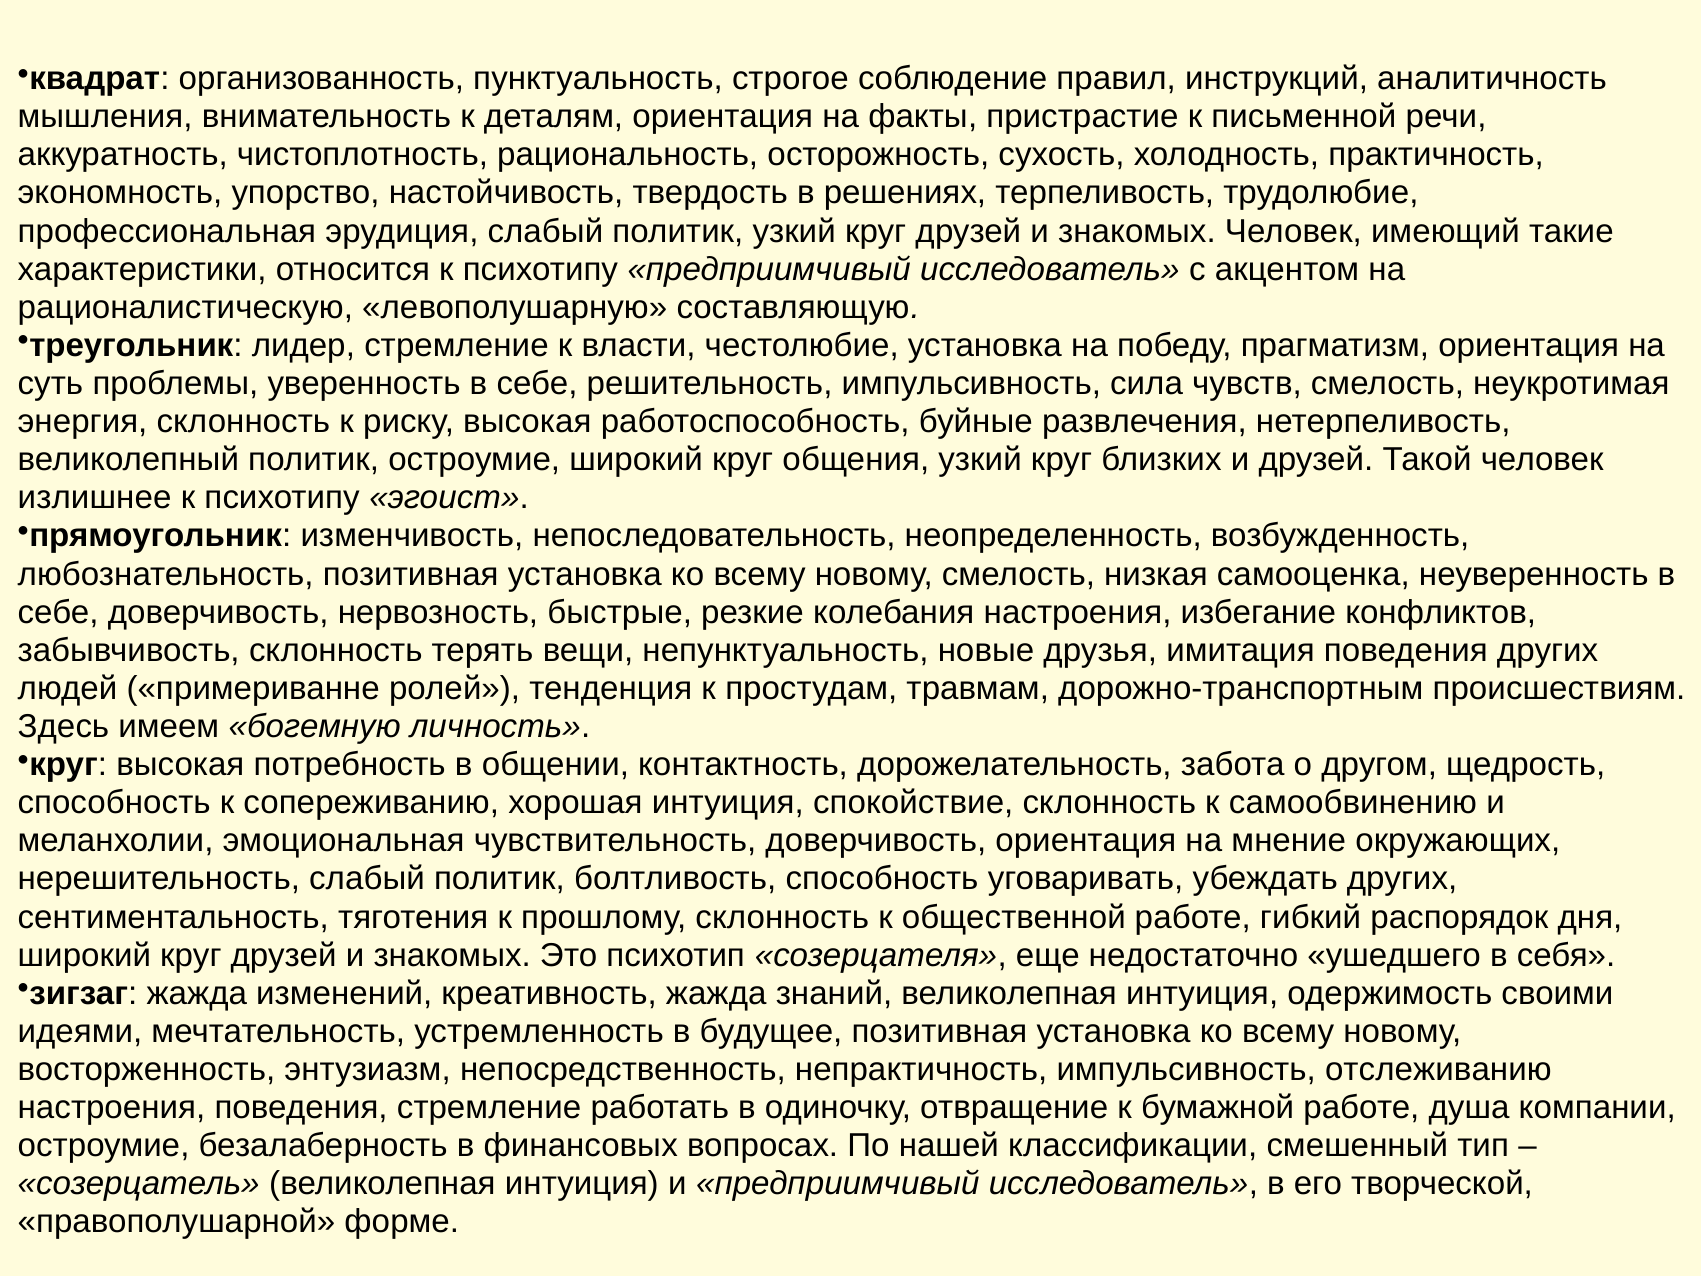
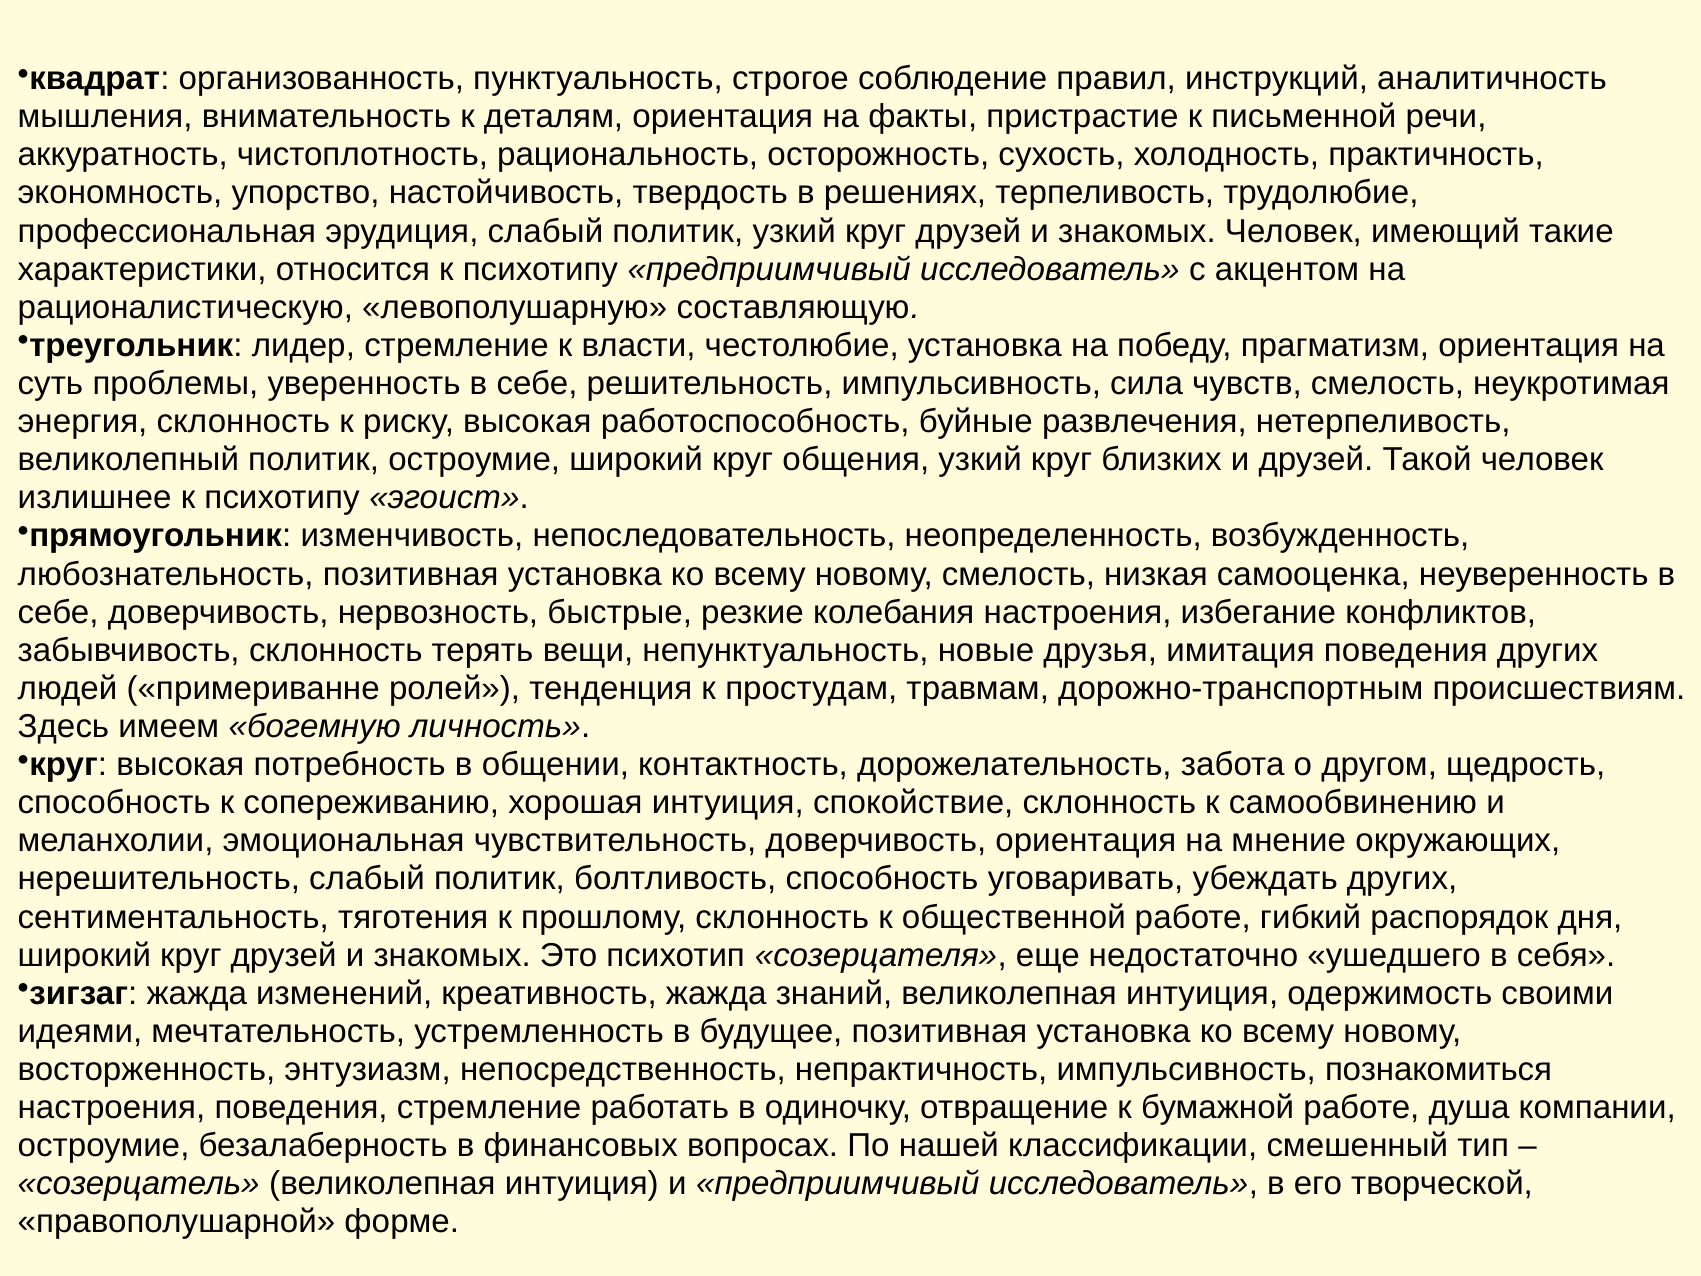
отслеживанию: отслеживанию -> познакомиться
